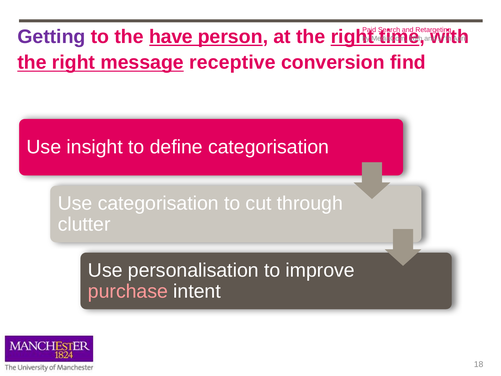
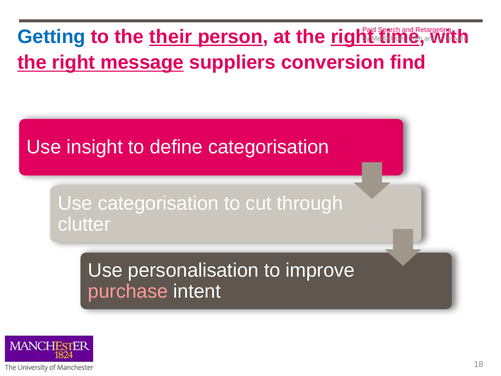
Getting colour: purple -> blue
have: have -> their
receptive: receptive -> suppliers
